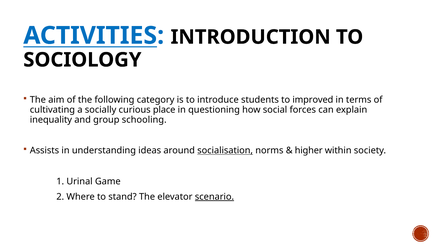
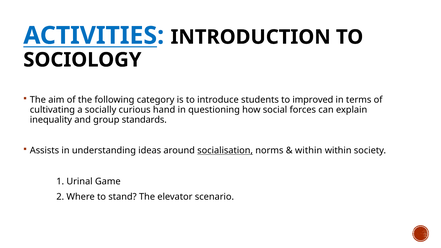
place: place -> hand
schooling: schooling -> standards
higher at (309, 151): higher -> within
scenario underline: present -> none
